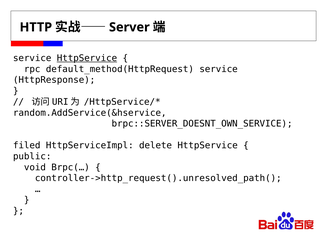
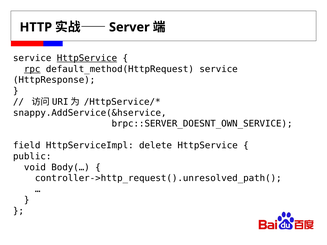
rpc underline: none -> present
random.AddService(&hservice: random.AddService(&hservice -> snappy.AddService(&hservice
filed: filed -> field
Brpc(…: Brpc(… -> Body(…
